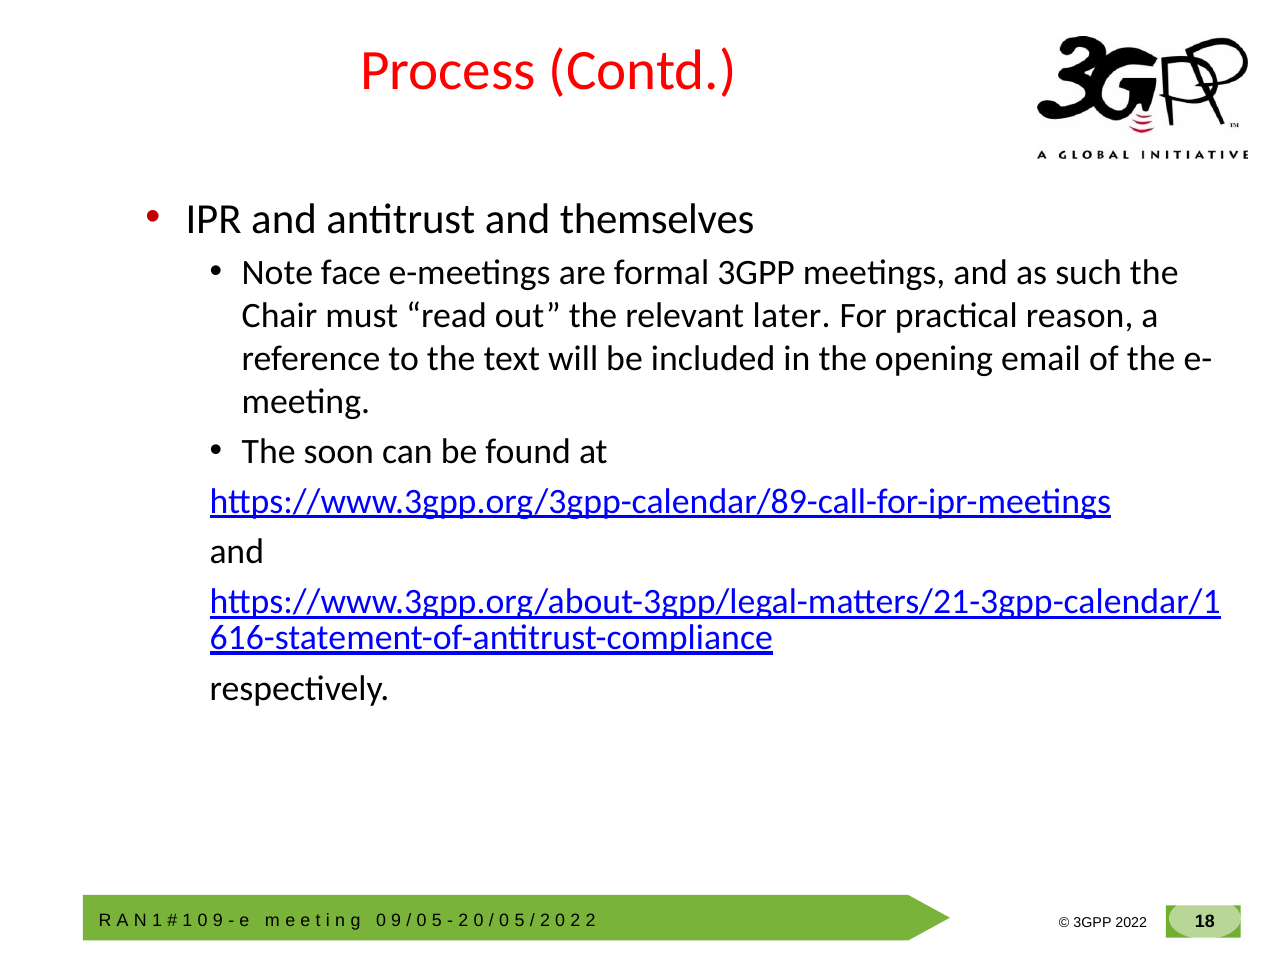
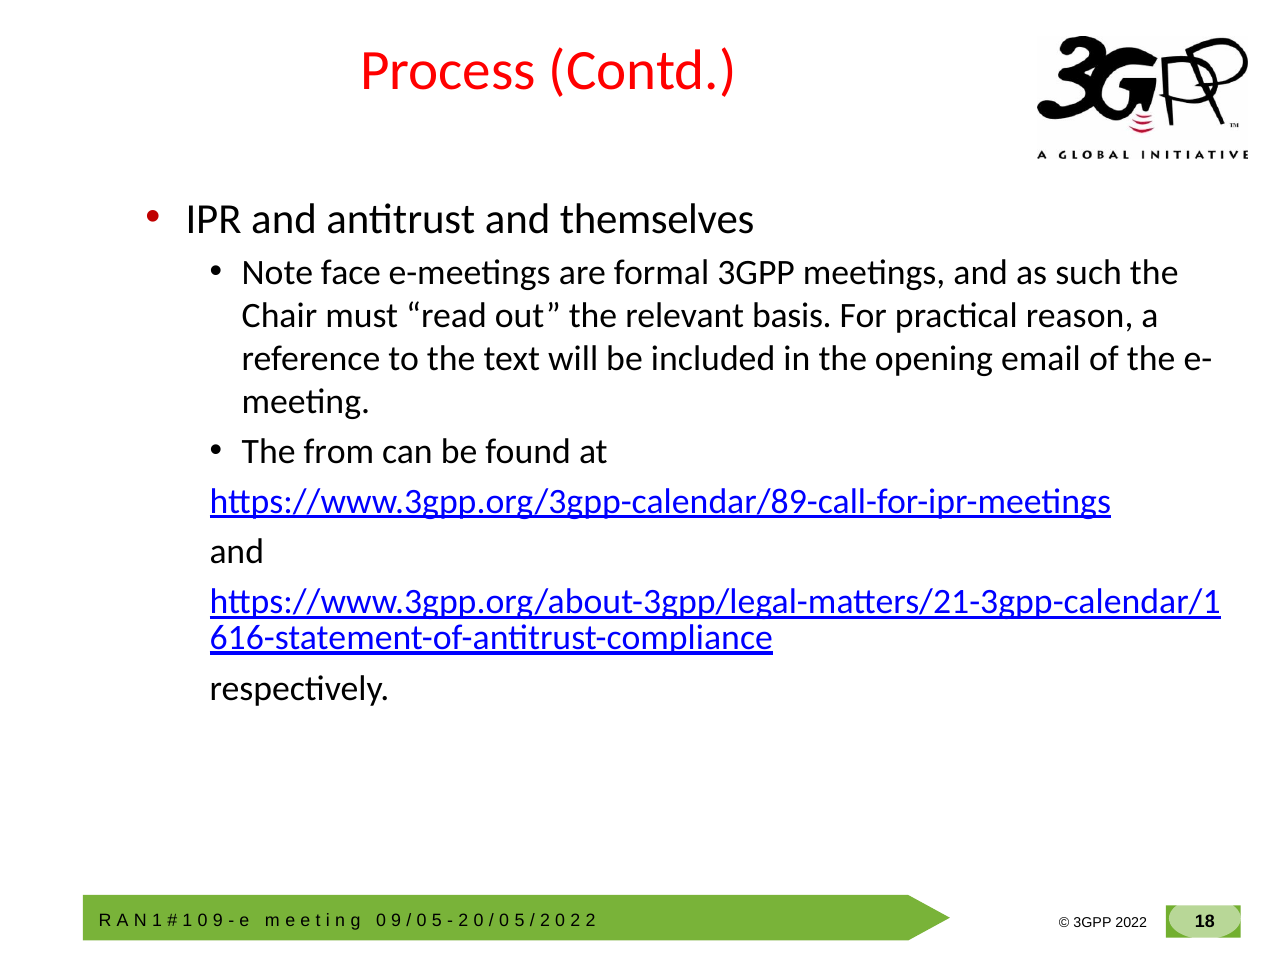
later: later -> basis
soon: soon -> from
